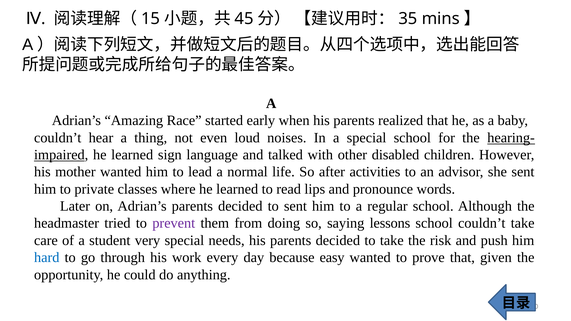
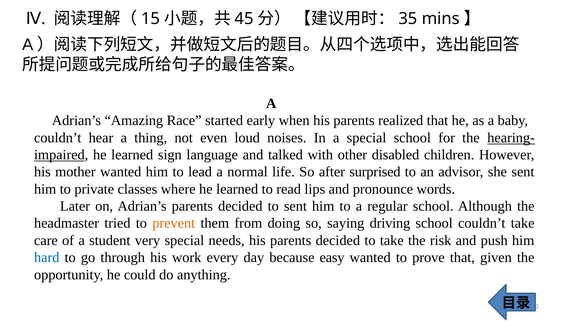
activities: activities -> surprised
prevent colour: purple -> orange
lessons: lessons -> driving
